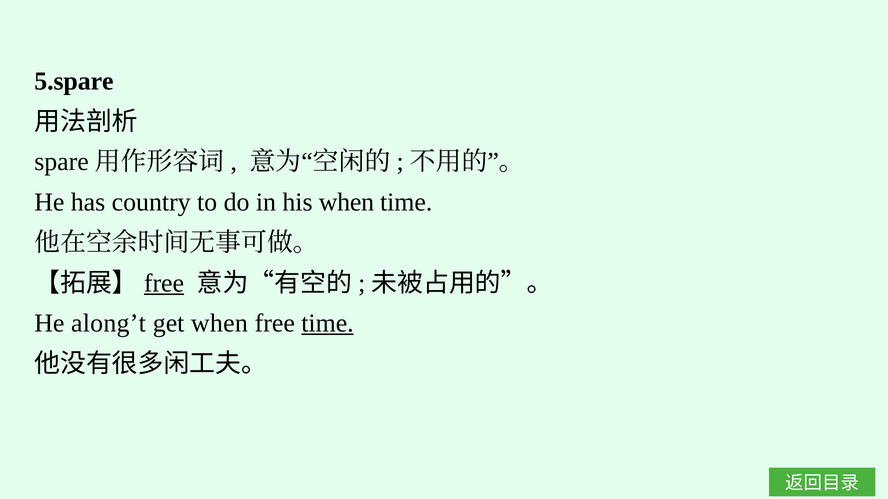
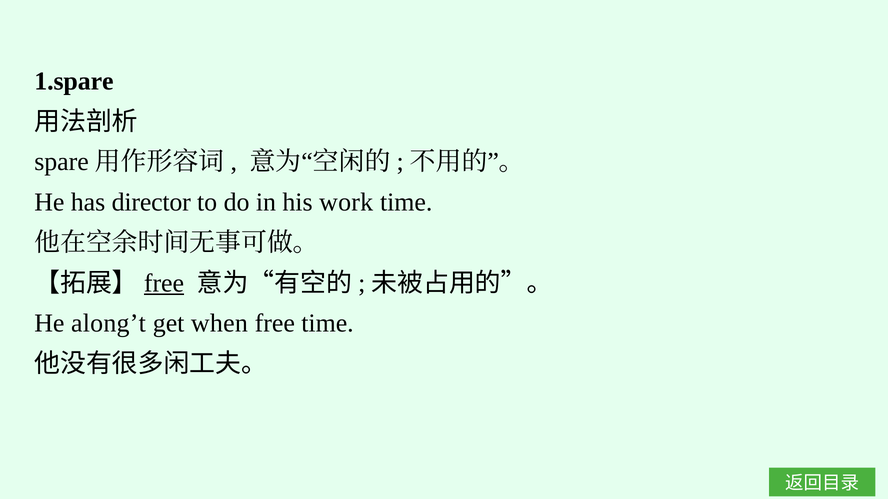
5.spare: 5.spare -> 1.spare
country: country -> director
his when: when -> work
time at (327, 324) underline: present -> none
